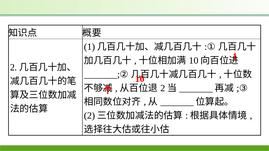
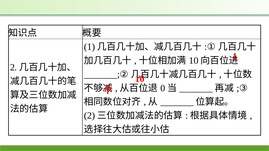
2 at (163, 88): 2 -> 0
